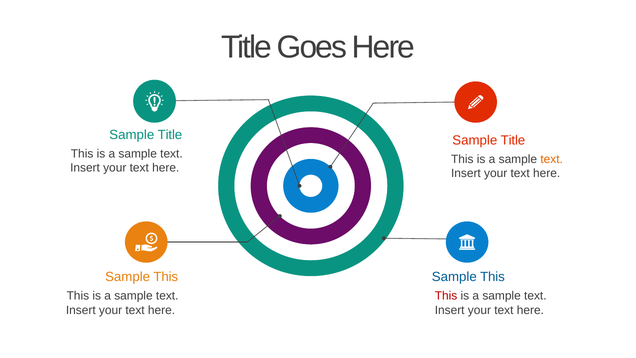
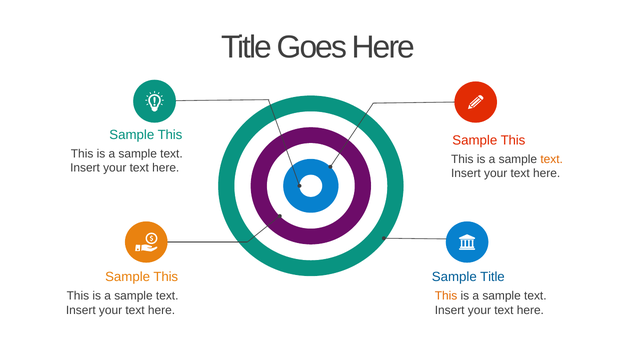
Title at (170, 135): Title -> This
Title at (513, 140): Title -> This
This at (492, 277): This -> Title
This at (446, 296) colour: red -> orange
